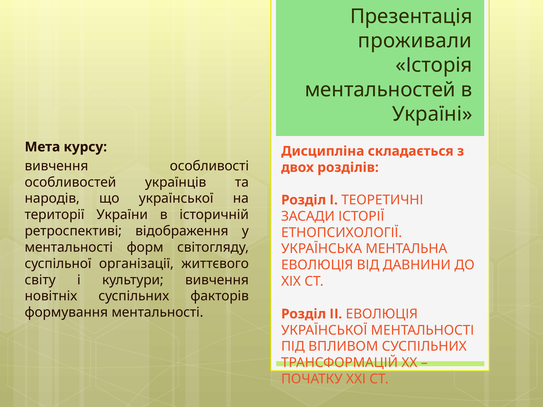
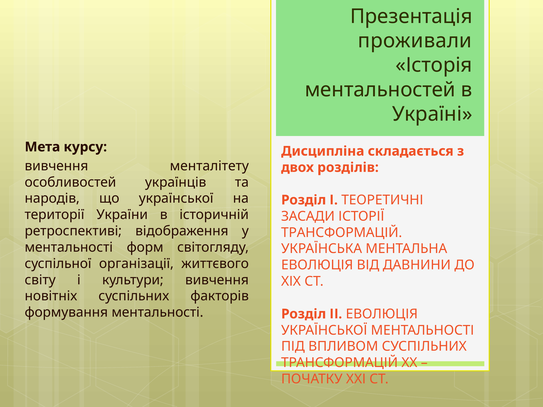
особливості: особливості -> менталітету
ЕТНОПСИХОЛОГІЇ at (342, 233): ЕТНОПСИХОЛОГІЇ -> ТРАНСФОРМАЦІЙ
